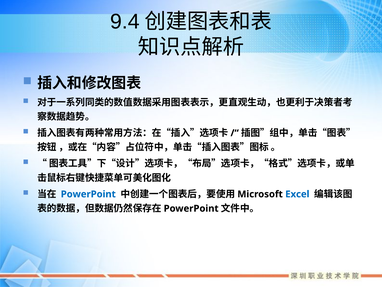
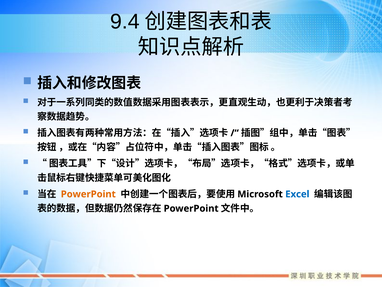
PowerPoint at (88, 194) colour: blue -> orange
